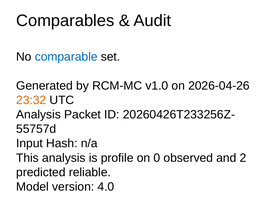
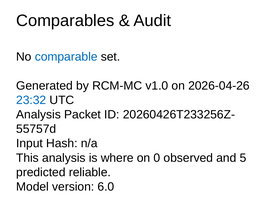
23:32 colour: orange -> blue
profile: profile -> where
2: 2 -> 5
4.0: 4.0 -> 6.0
